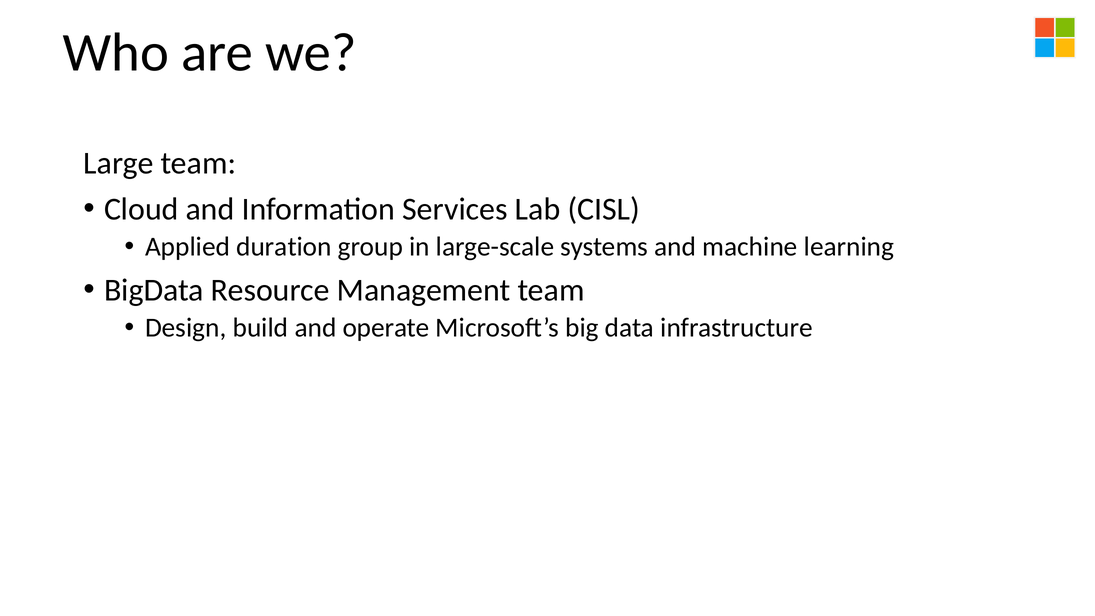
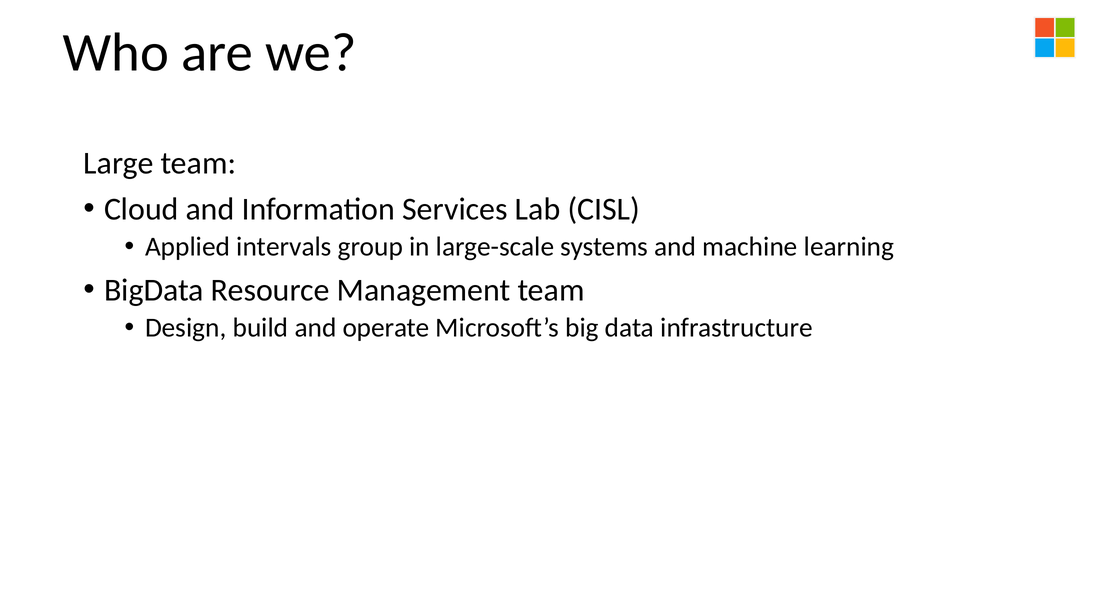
duration: duration -> intervals
